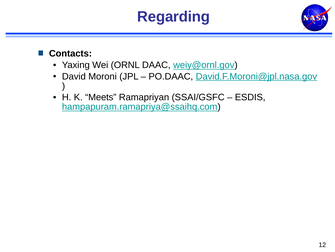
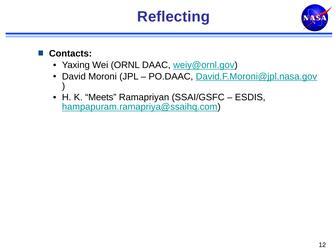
Regarding: Regarding -> Reflecting
